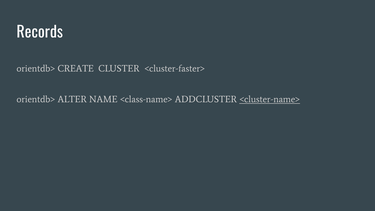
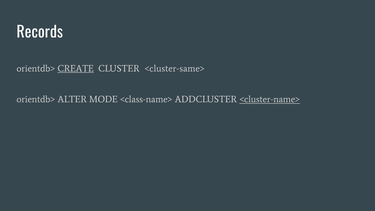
CREATE underline: none -> present
<cluster-faster>: <cluster-faster> -> <cluster-same>
NAME: NAME -> MODE
